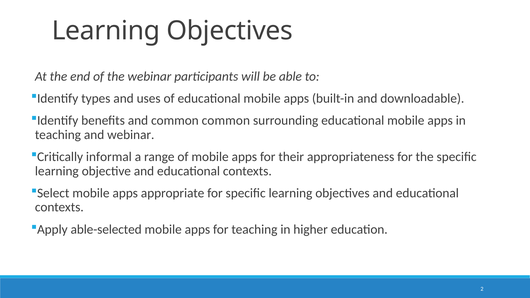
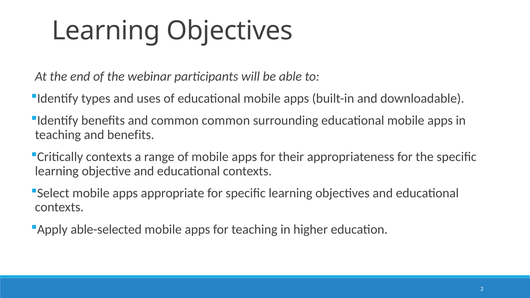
and webinar: webinar -> benefits
Critically informal: informal -> contexts
